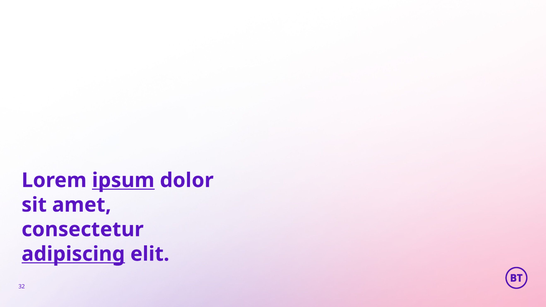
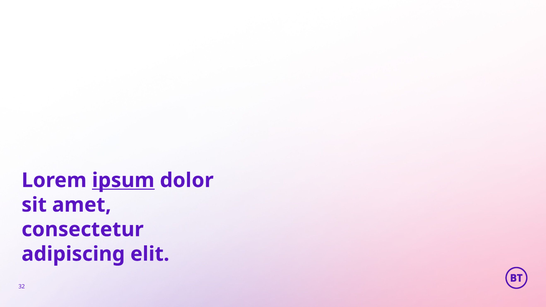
adipiscing underline: present -> none
